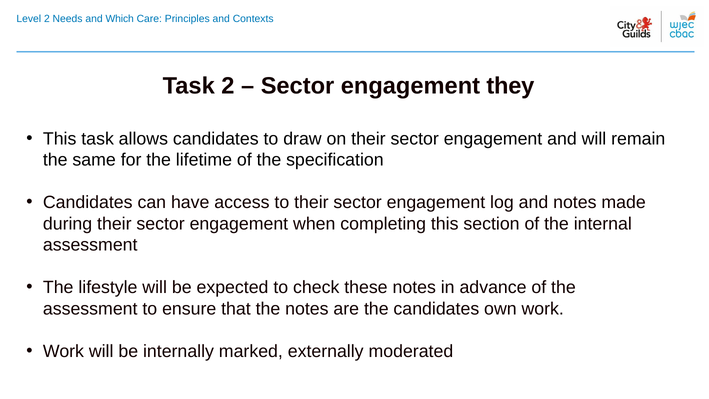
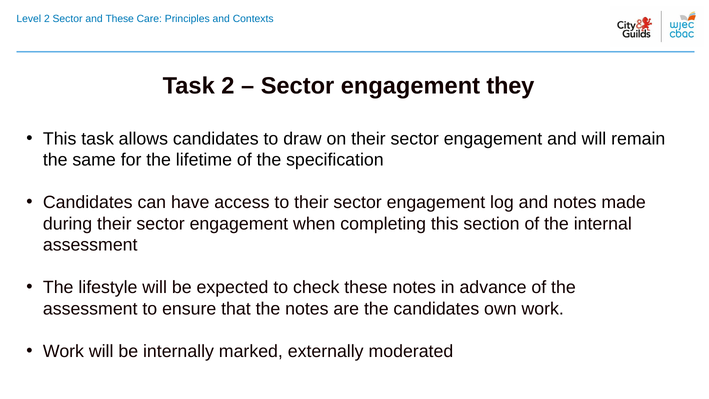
2 Needs: Needs -> Sector
and Which: Which -> These
